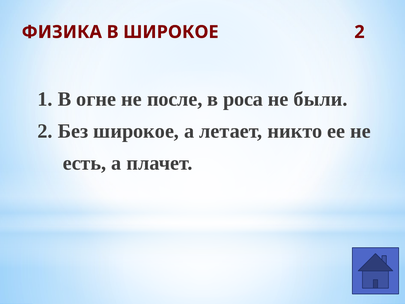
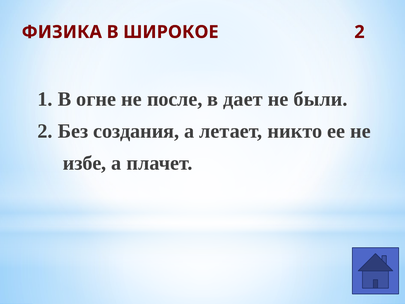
роса: роса -> дает
Без широкое: широкое -> создания
есть: есть -> избе
